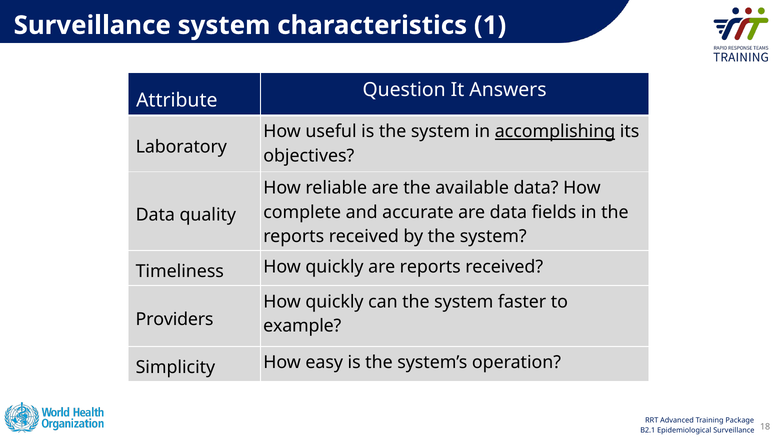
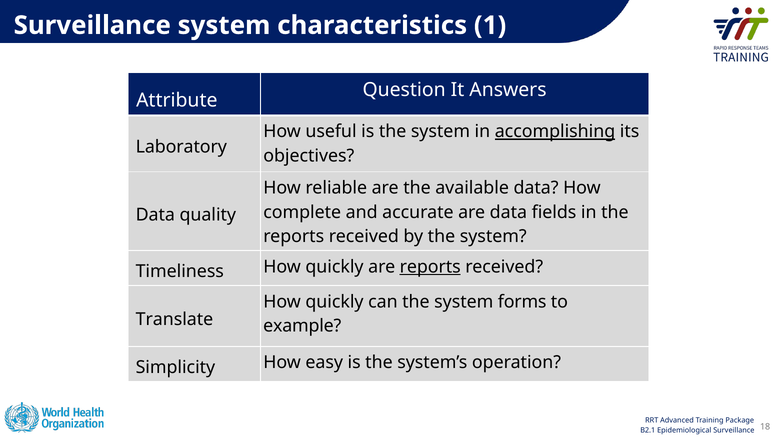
reports at (430, 267) underline: none -> present
faster: faster -> forms
Providers: Providers -> Translate
